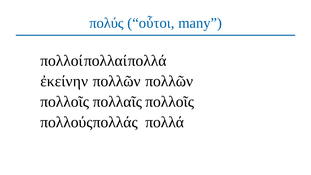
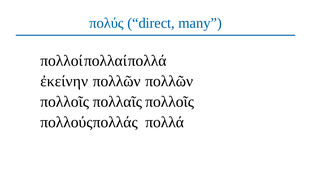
οὗτοι: οὗτοι -> direct
